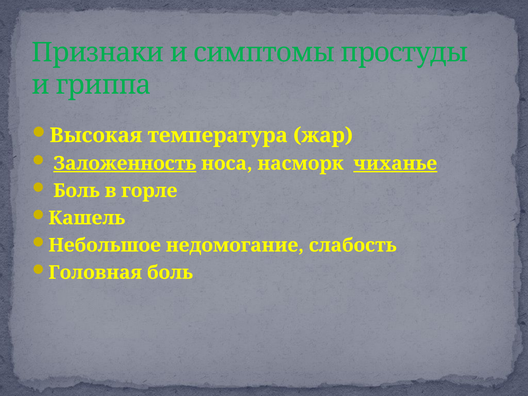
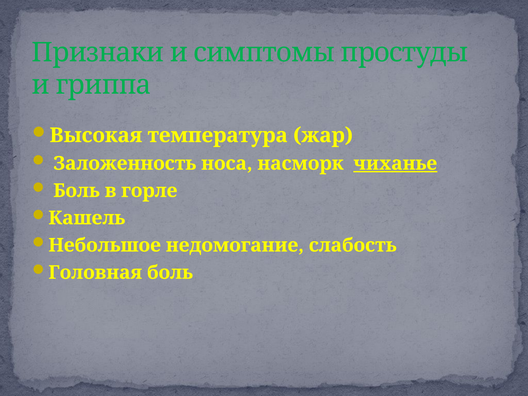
Заложенность underline: present -> none
